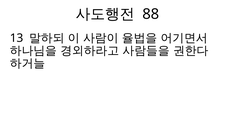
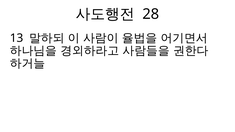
88: 88 -> 28
